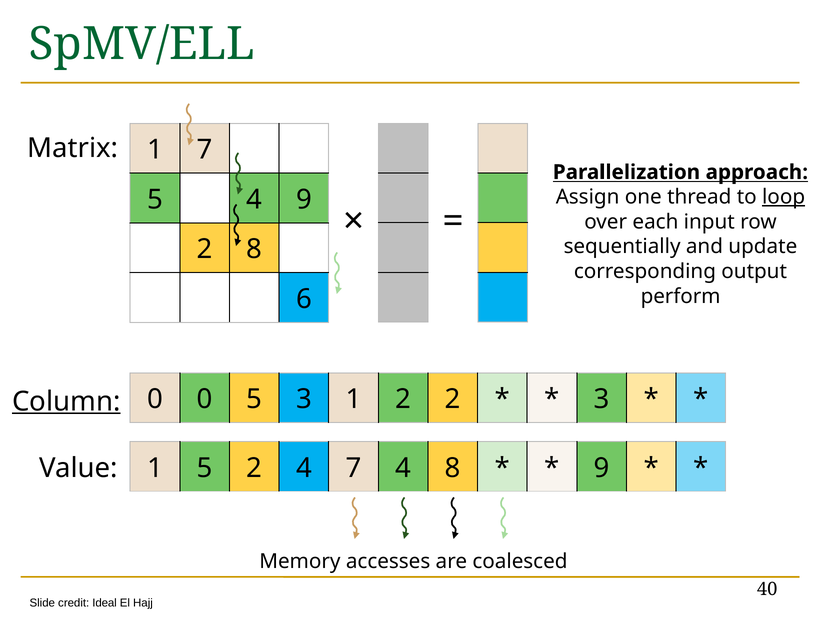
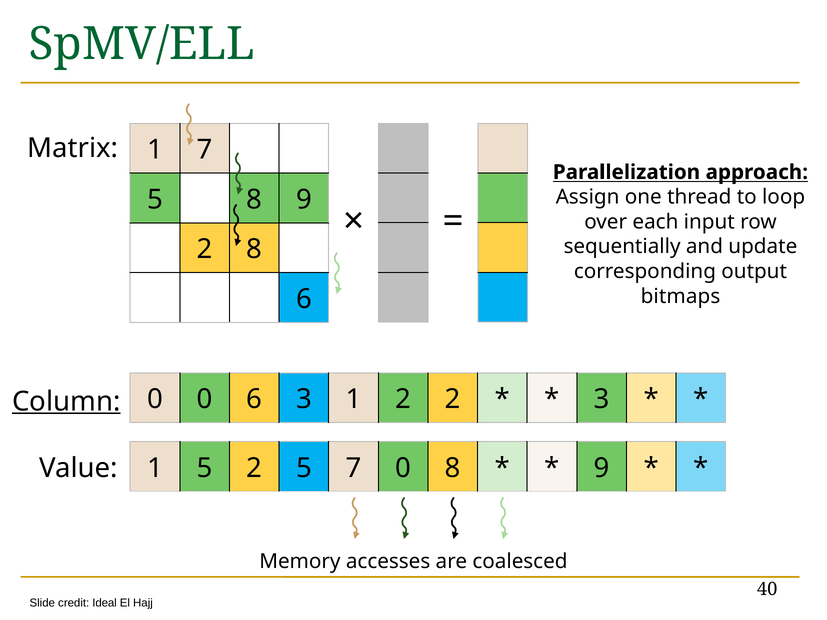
loop underline: present -> none
5 4: 4 -> 8
perform: perform -> bitmaps
0 5: 5 -> 6
2 4: 4 -> 5
7 4: 4 -> 0
